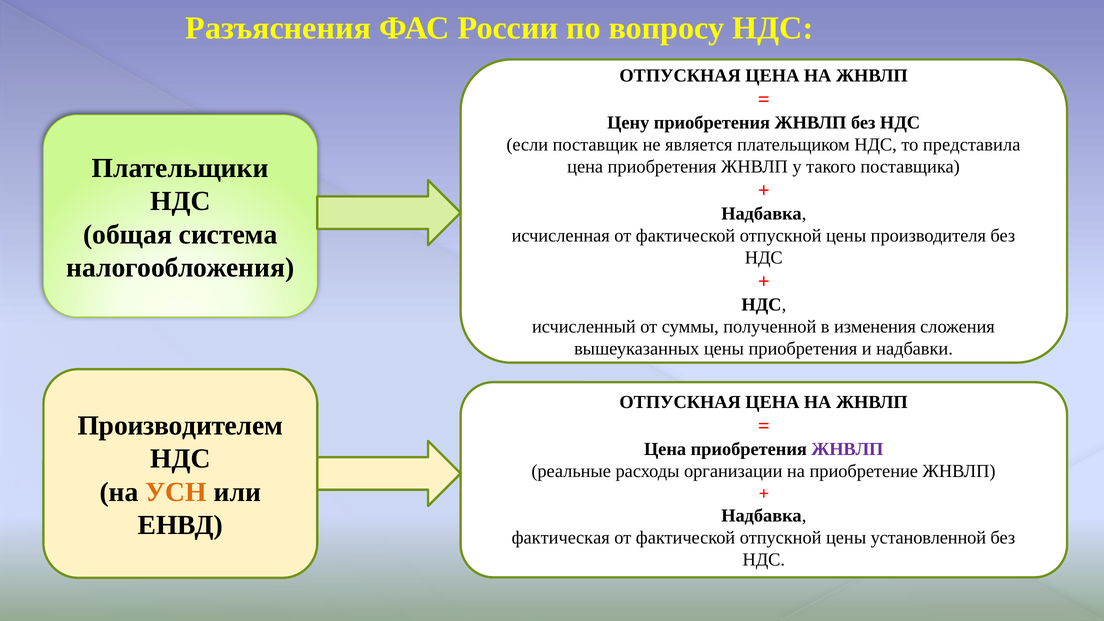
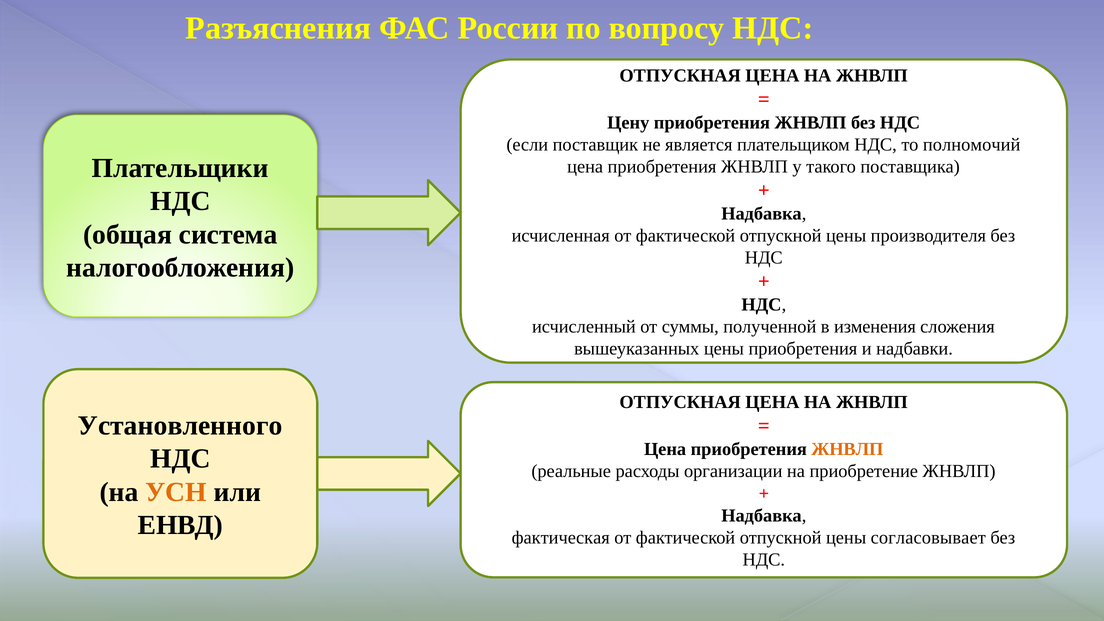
представила: представила -> полномочий
Производителем: Производителем -> Установленного
ЖНВЛП at (847, 449) colour: purple -> orange
установленной: установленной -> согласовывает
